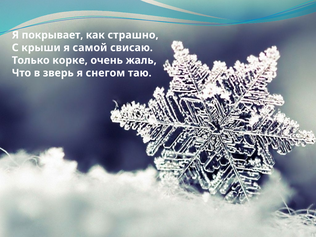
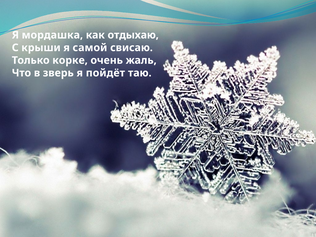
покрывает: покрывает -> мордашка
страшно: страшно -> отдыхаю
снегом: снегом -> пойдёт
